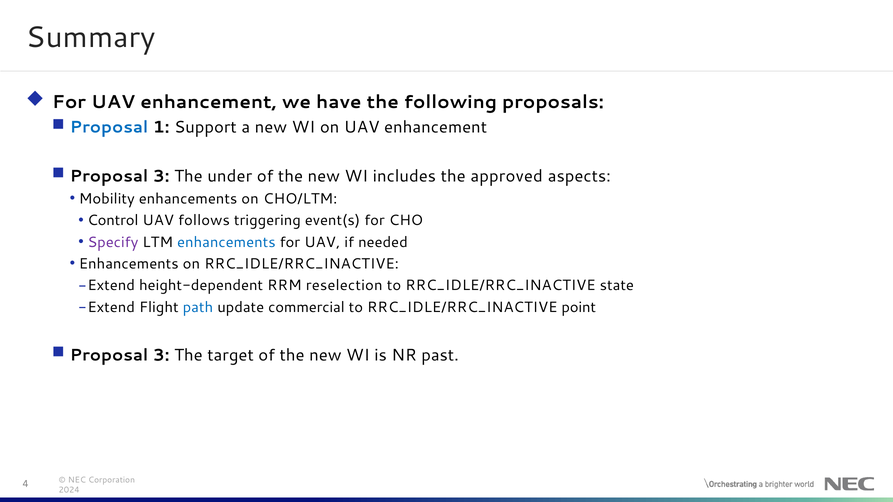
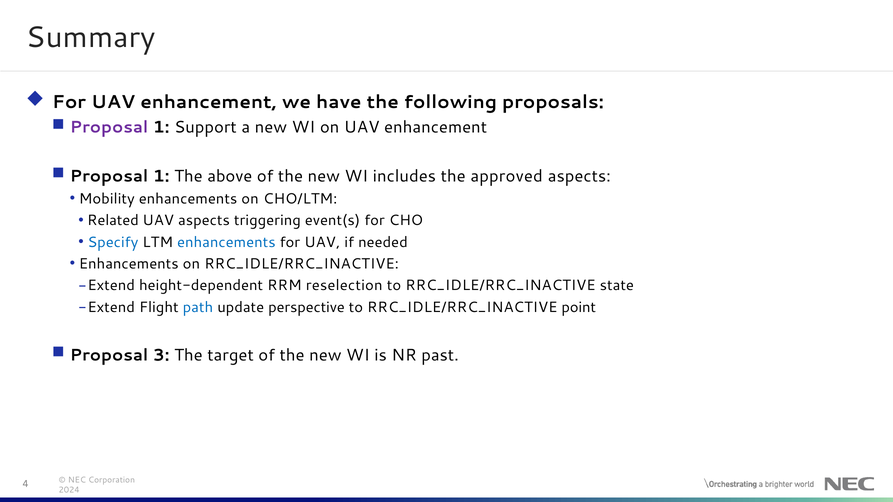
Proposal at (109, 127) colour: blue -> purple
3 at (161, 176): 3 -> 1
under: under -> above
Control: Control -> Related
UAV follows: follows -> aspects
Specify colour: purple -> blue
commercial: commercial -> perspective
